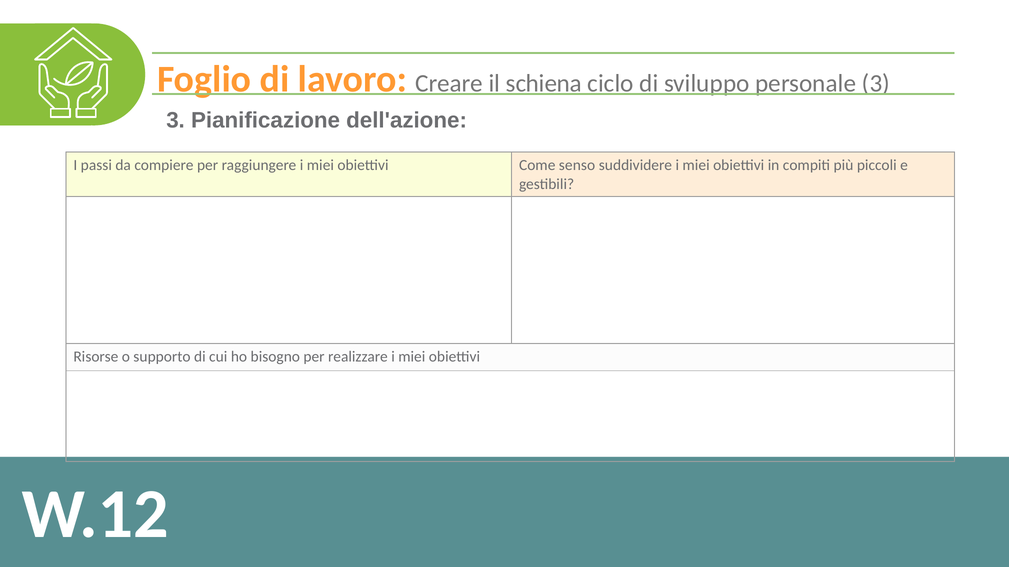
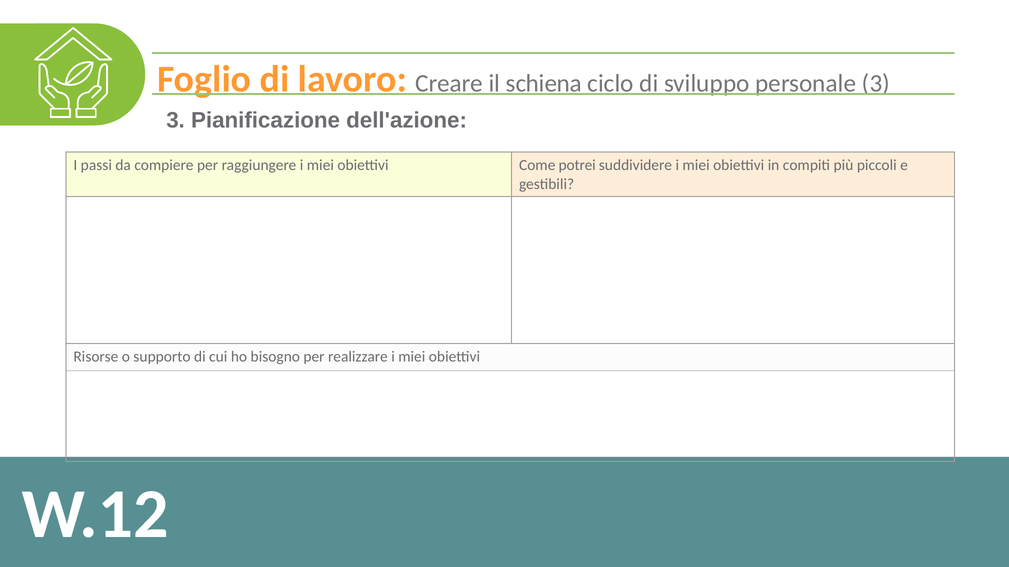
senso: senso -> potrei
